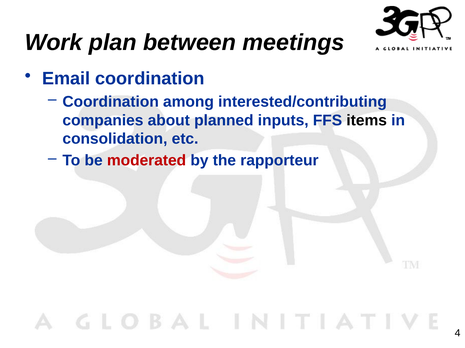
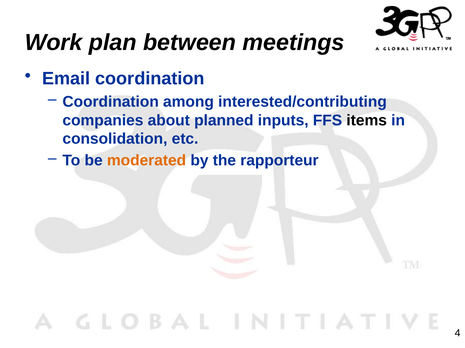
moderated colour: red -> orange
